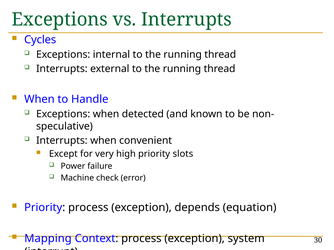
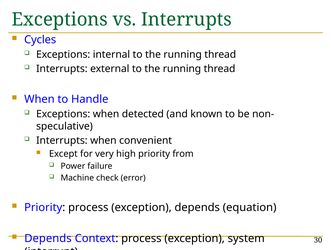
slots: slots -> from
Mapping at (48, 239): Mapping -> Depends
